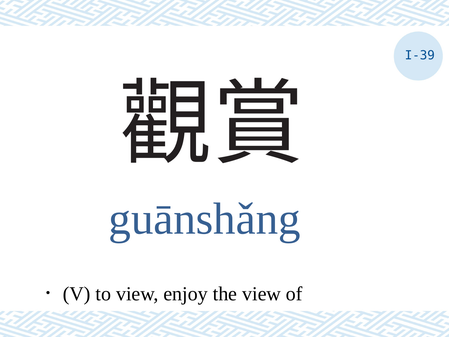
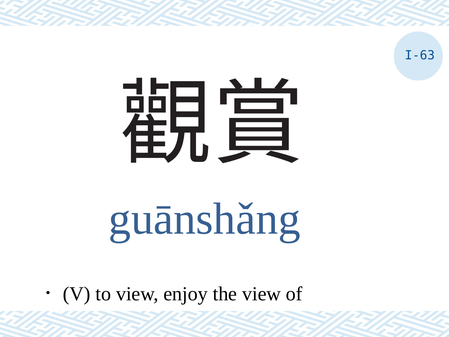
I-39: I-39 -> I-63
